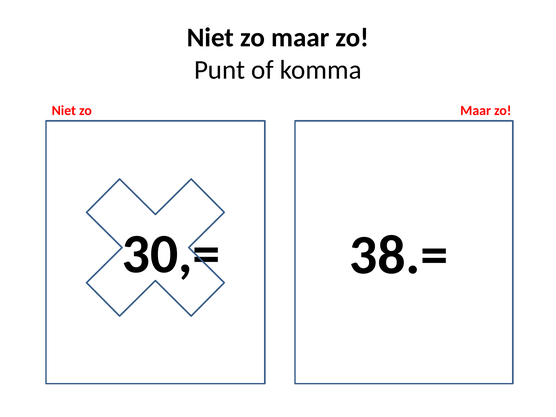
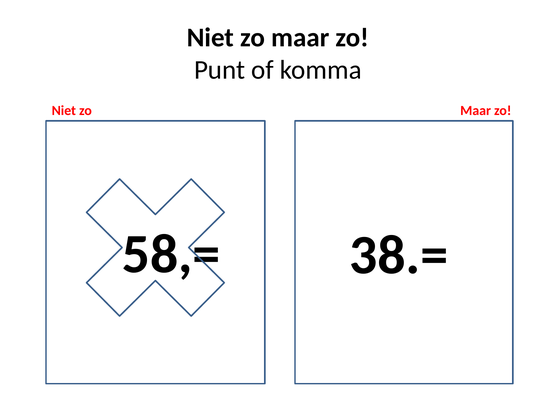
30,=: 30,= -> 58,=
